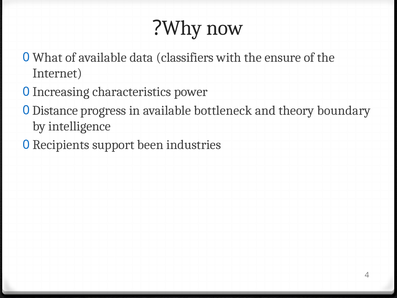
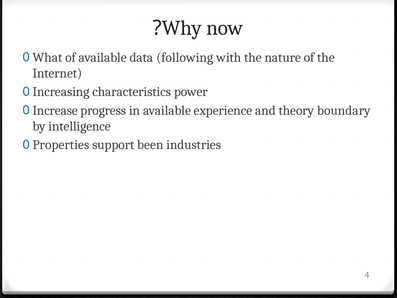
classifiers: classifiers -> following
ensure: ensure -> nature
Distance: Distance -> Increase
bottleneck: bottleneck -> experience
Recipients: Recipients -> Properties
